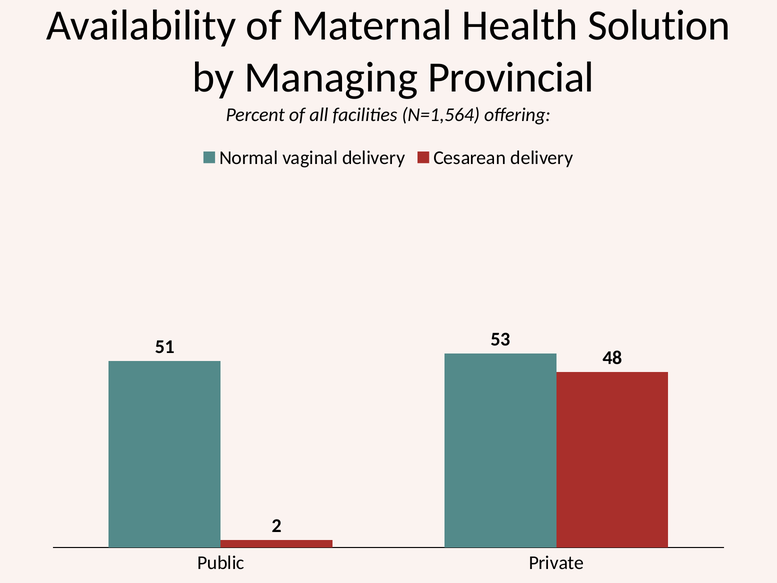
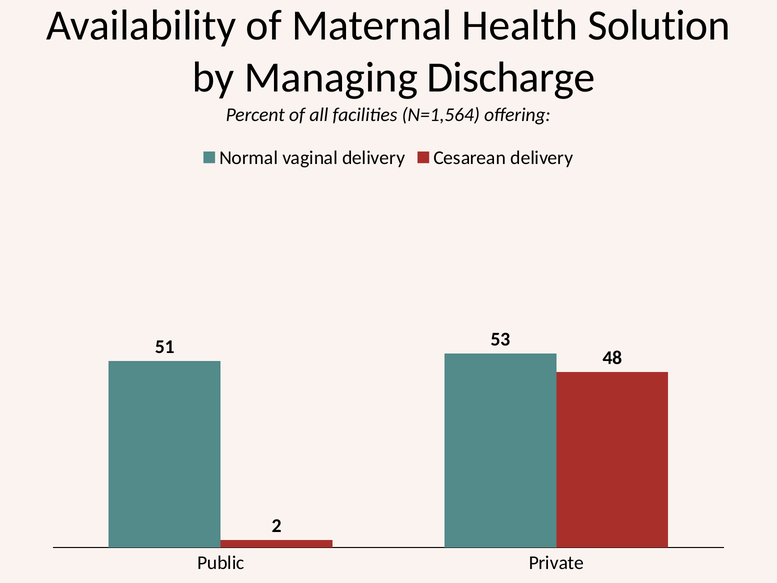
Provincial: Provincial -> Discharge
